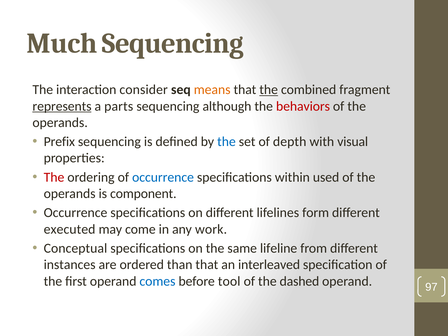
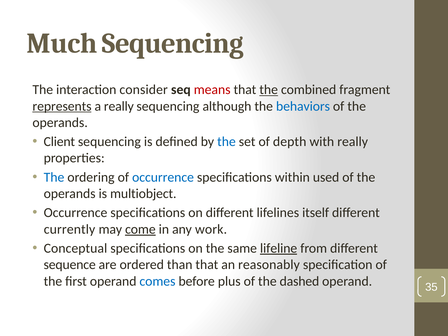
means colour: orange -> red
a parts: parts -> really
behaviors colour: red -> blue
Prefix: Prefix -> Client
with visual: visual -> really
The at (54, 177) colour: red -> blue
component: component -> multiobject
form: form -> itself
executed: executed -> currently
come underline: none -> present
lifeline underline: none -> present
instances: instances -> sequence
interleaved: interleaved -> reasonably
tool: tool -> plus
97: 97 -> 35
